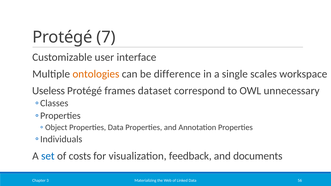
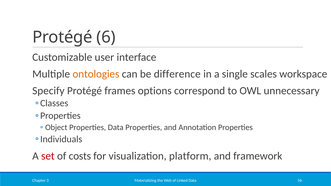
7: 7 -> 6
Useless: Useless -> Specify
dataset: dataset -> options
set colour: blue -> red
feedback: feedback -> platform
documents: documents -> framework
